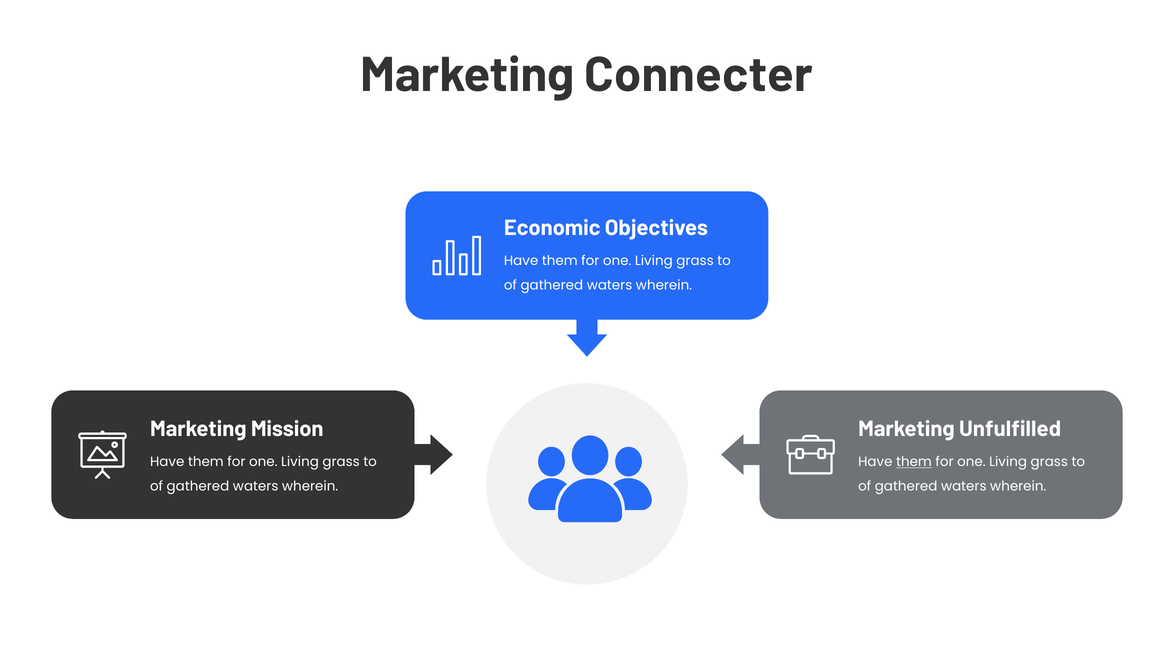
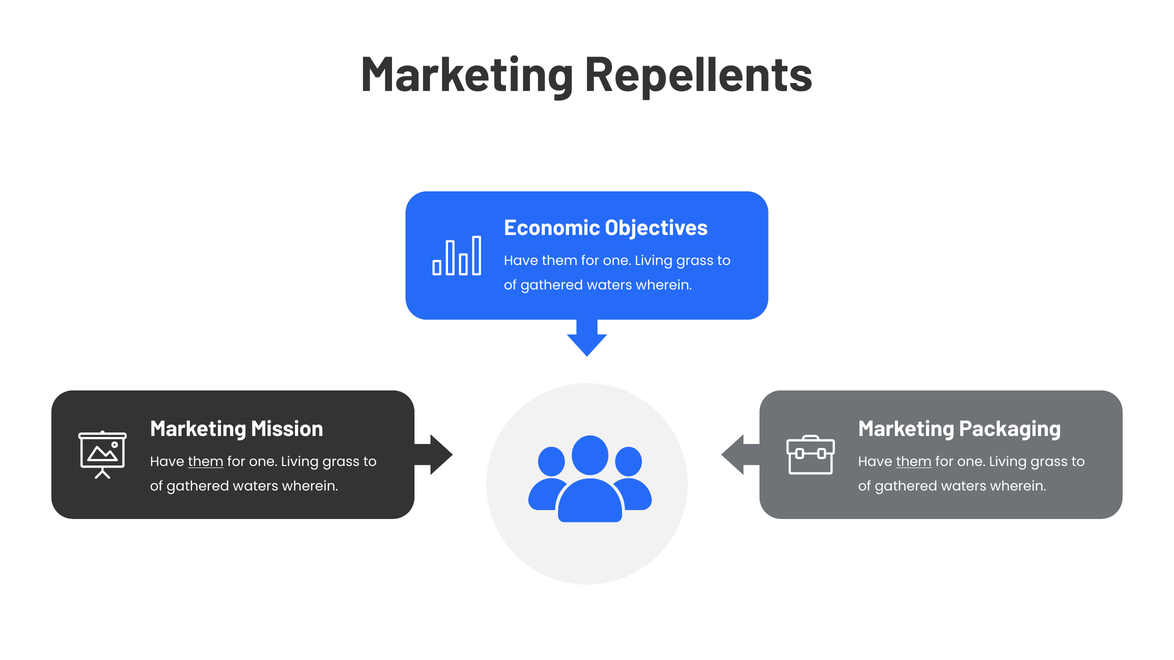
Connecter: Connecter -> Repellents
Unfulfilled: Unfulfilled -> Packaging
them at (206, 462) underline: none -> present
